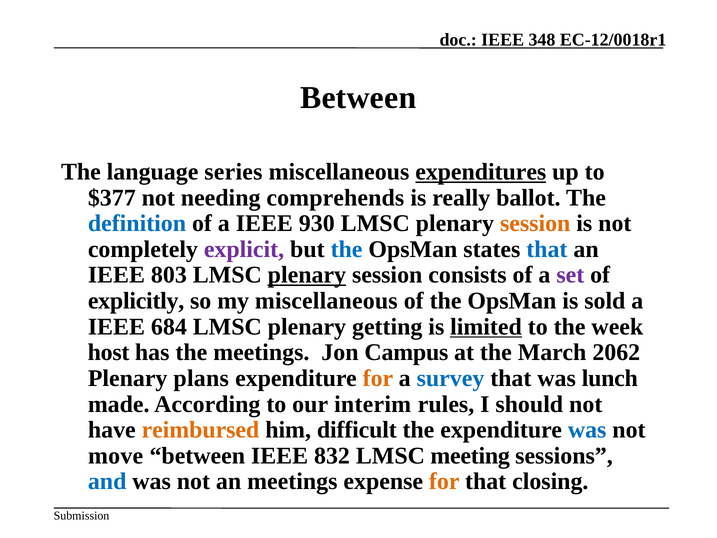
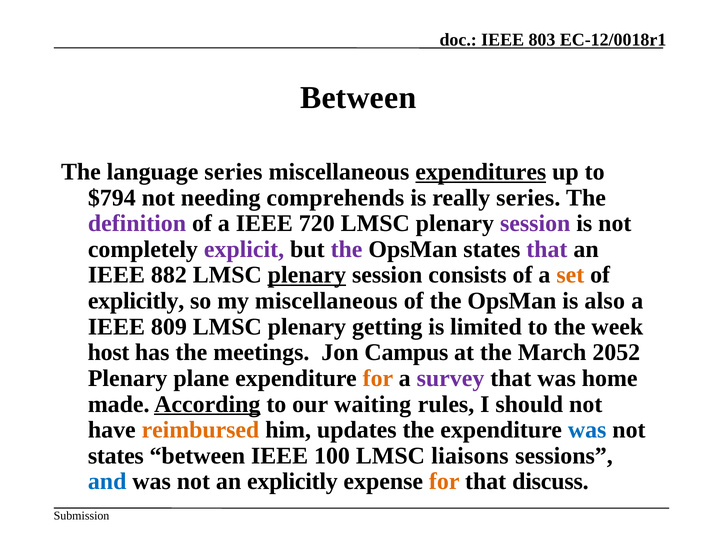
348: 348 -> 803
$377: $377 -> $794
really ballot: ballot -> series
definition colour: blue -> purple
930: 930 -> 720
session at (535, 223) colour: orange -> purple
the at (347, 249) colour: blue -> purple
that at (547, 249) colour: blue -> purple
803: 803 -> 882
set colour: purple -> orange
sold: sold -> also
684: 684 -> 809
limited underline: present -> none
2062: 2062 -> 2052
plans: plans -> plane
survey colour: blue -> purple
lunch: lunch -> home
According underline: none -> present
interim: interim -> waiting
difficult: difficult -> updates
move at (116, 456): move -> states
832: 832 -> 100
meeting: meeting -> liaisons
an meetings: meetings -> explicitly
closing: closing -> discuss
